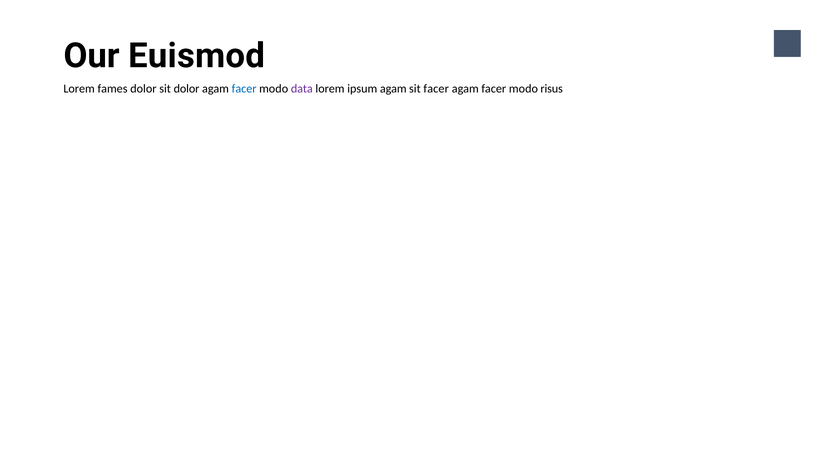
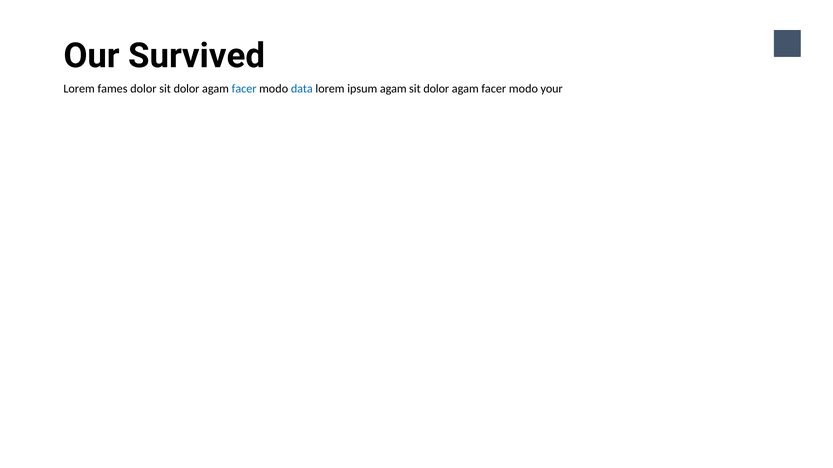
Euismod: Euismod -> Survived
data colour: purple -> blue
facer at (436, 89): facer -> dolor
risus: risus -> your
